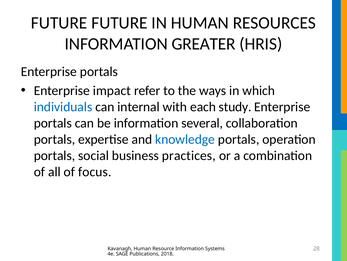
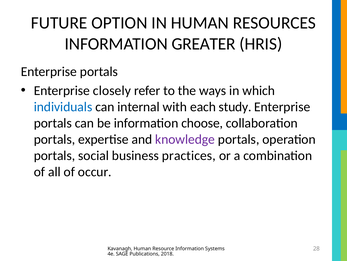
FUTURE FUTURE: FUTURE -> OPTION
impact: impact -> closely
several: several -> choose
knowledge colour: blue -> purple
focus: focus -> occur
